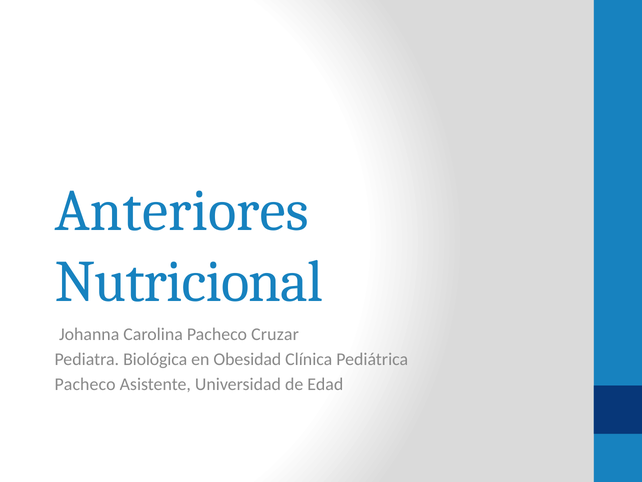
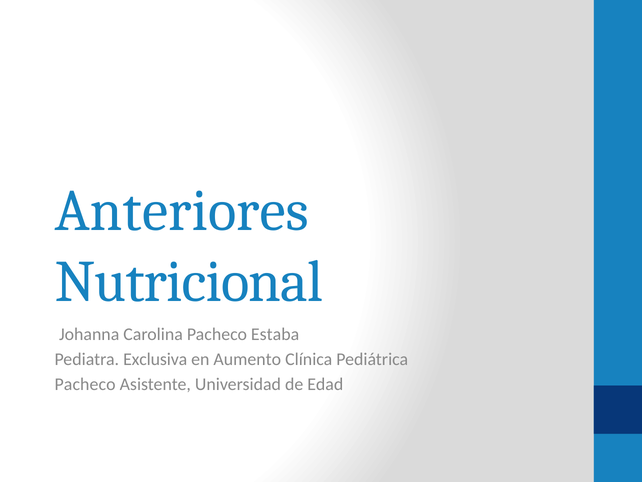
Cruzar: Cruzar -> Estaba
Biológica: Biológica -> Exclusiva
Obesidad: Obesidad -> Aumento
